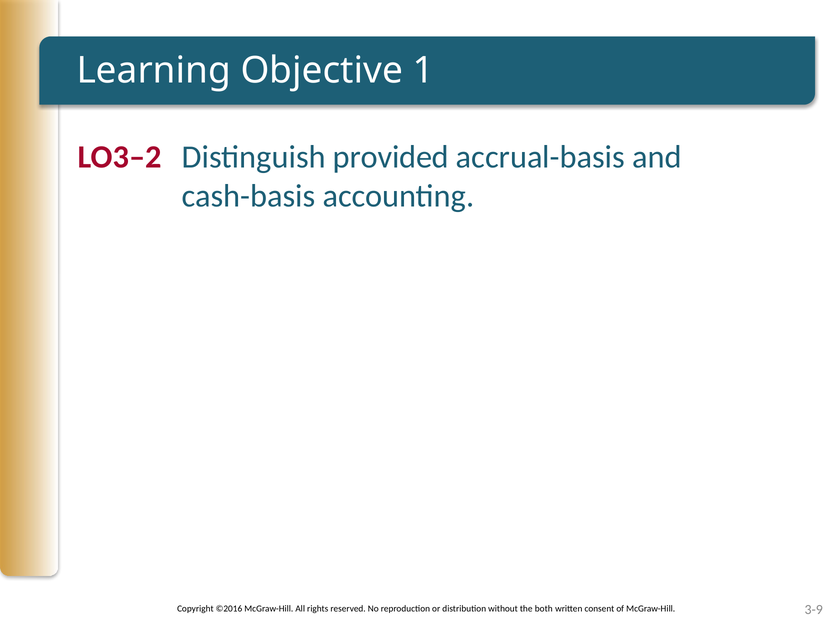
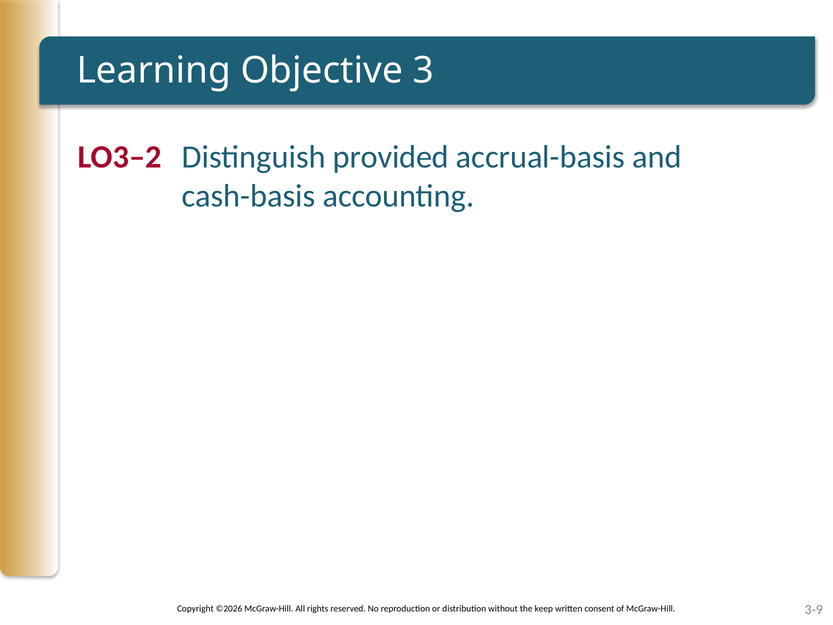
1: 1 -> 3
©2016: ©2016 -> ©2026
both: both -> keep
